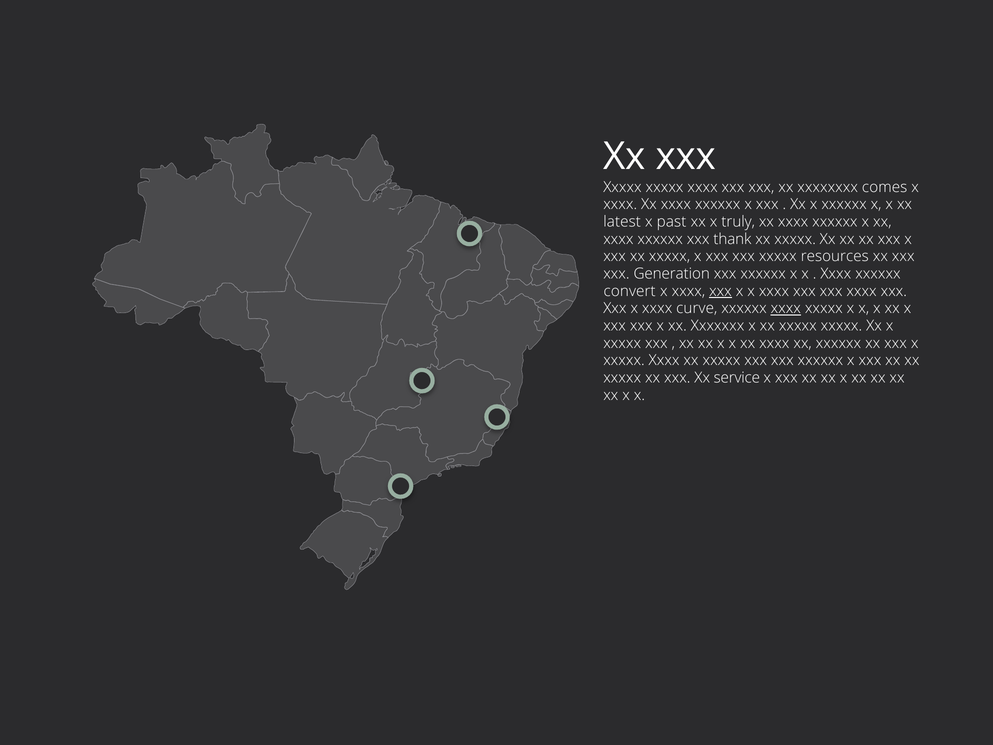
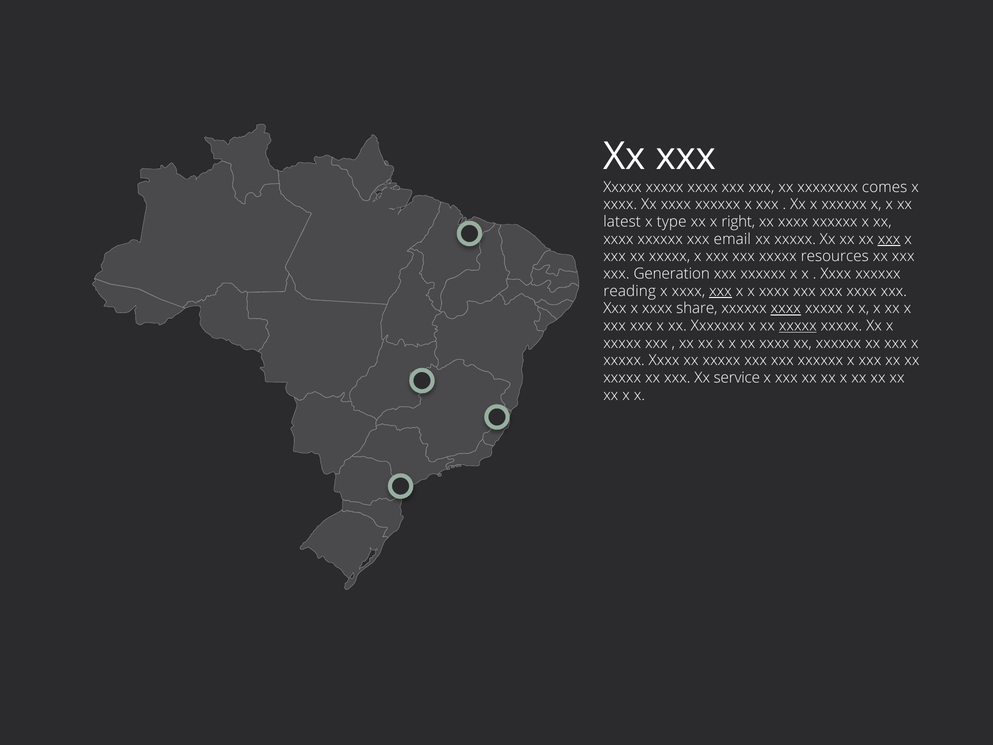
past: past -> type
truly: truly -> right
thank: thank -> email
xxx at (889, 239) underline: none -> present
convert: convert -> reading
curve: curve -> share
xxxxx at (798, 326) underline: none -> present
